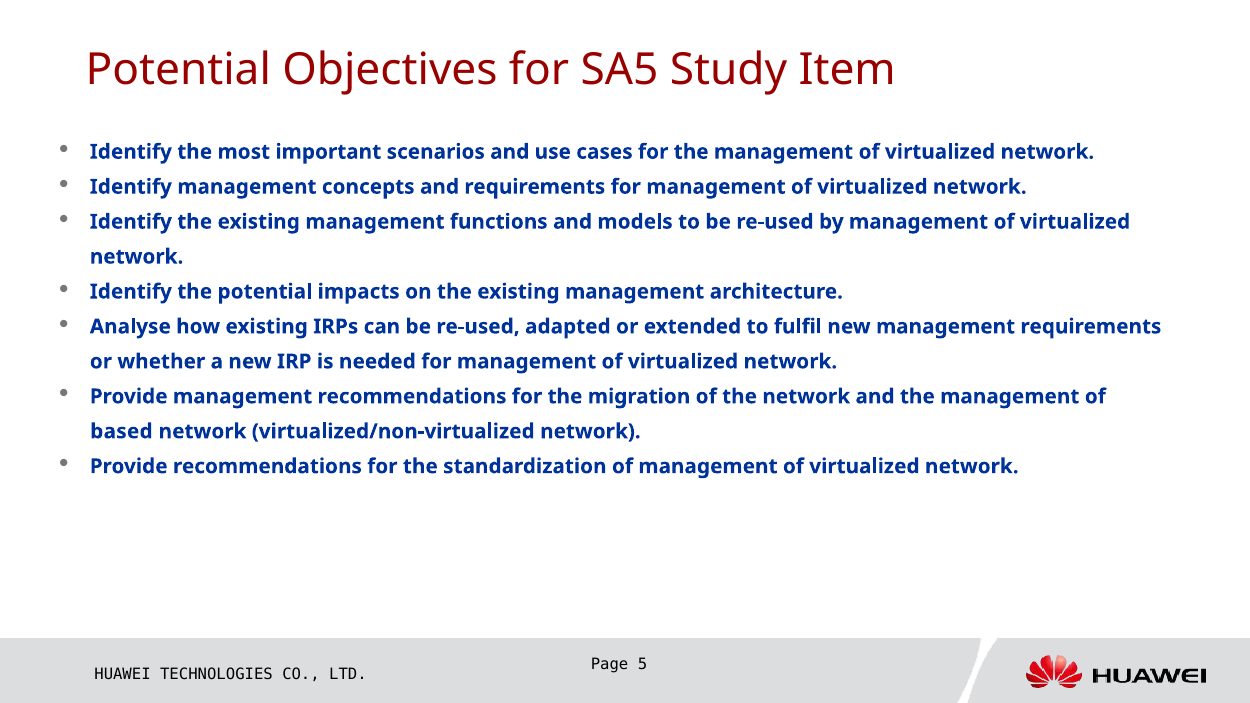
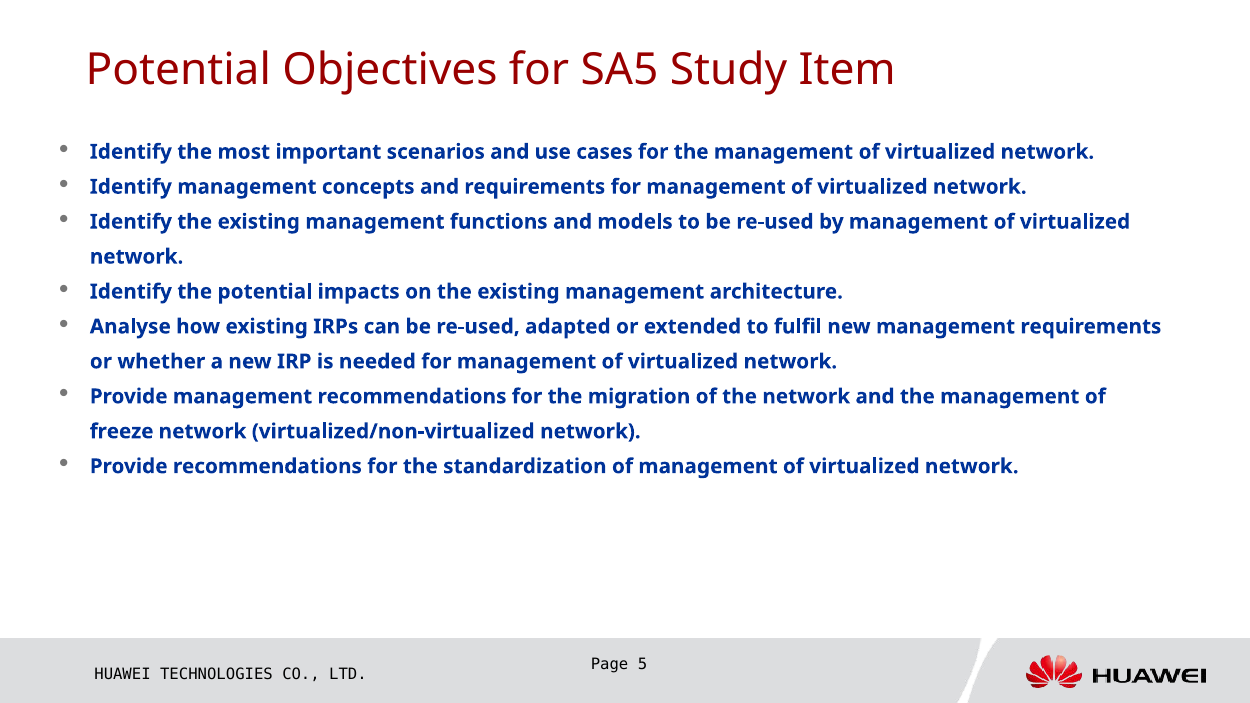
based: based -> freeze
